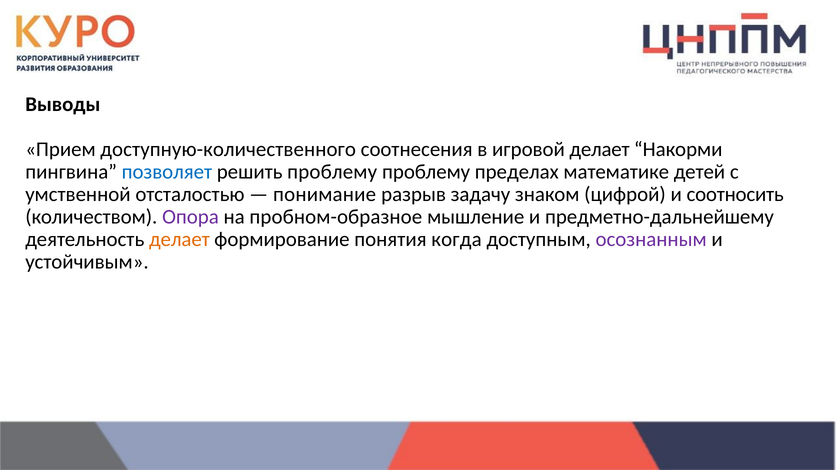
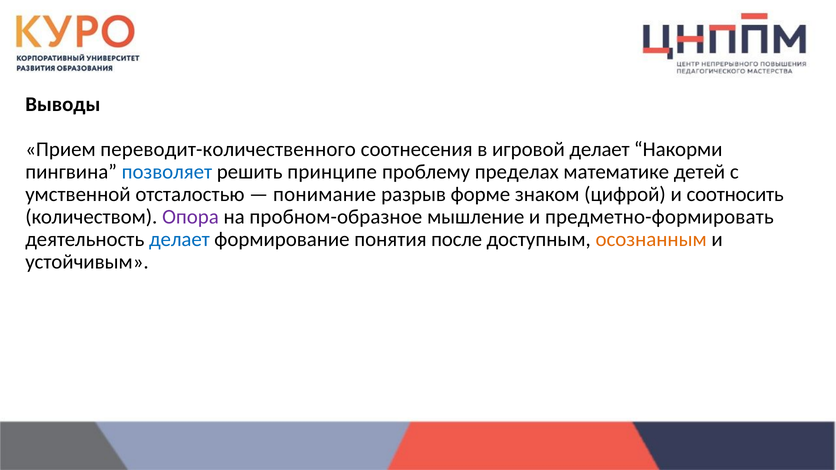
доступную-количественного: доступную-количественного -> переводит-количественного
решить проблему: проблему -> принципе
задачу: задачу -> форме
предметно-дальнейшему: предметно-дальнейшему -> предметно-формировать
делает at (179, 240) colour: orange -> blue
когда: когда -> после
осознанным colour: purple -> orange
